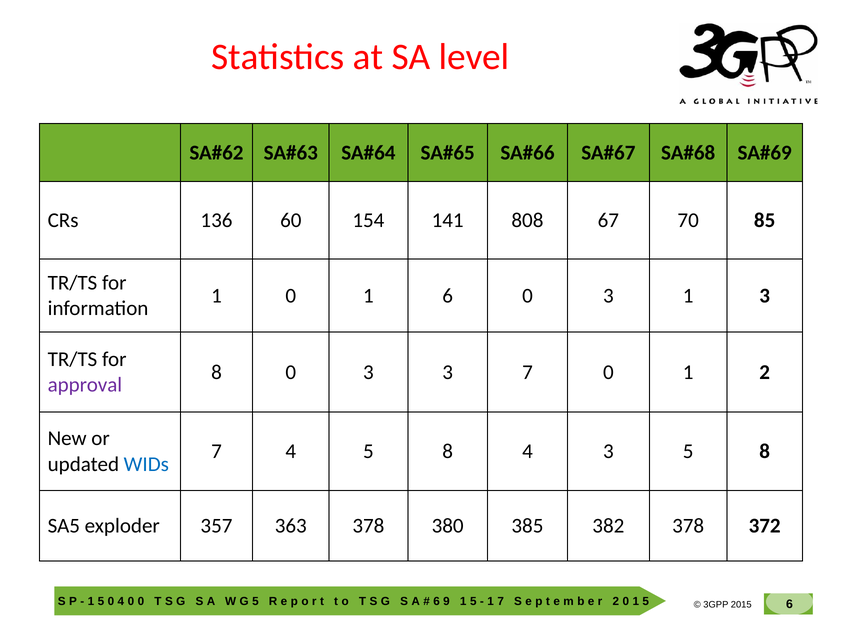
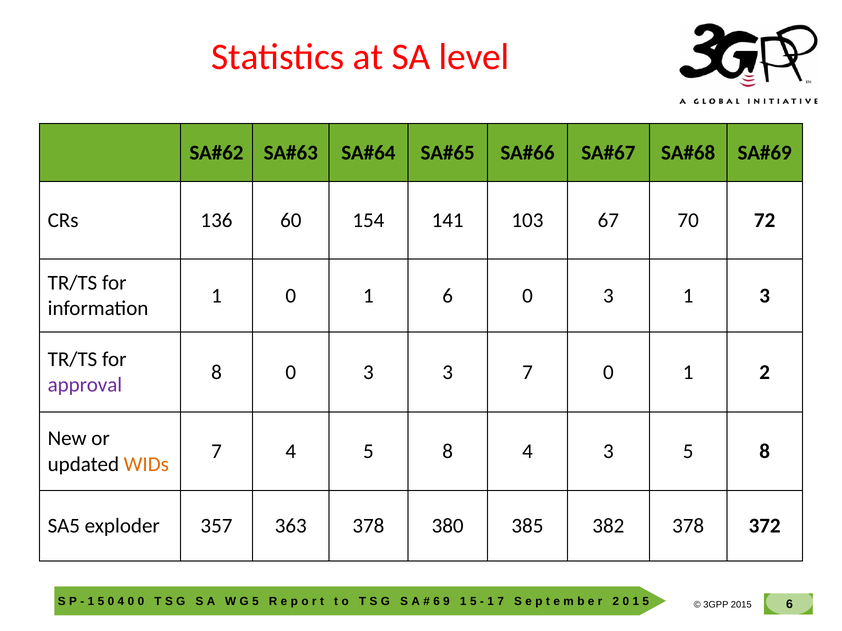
808: 808 -> 103
85: 85 -> 72
WIDs colour: blue -> orange
